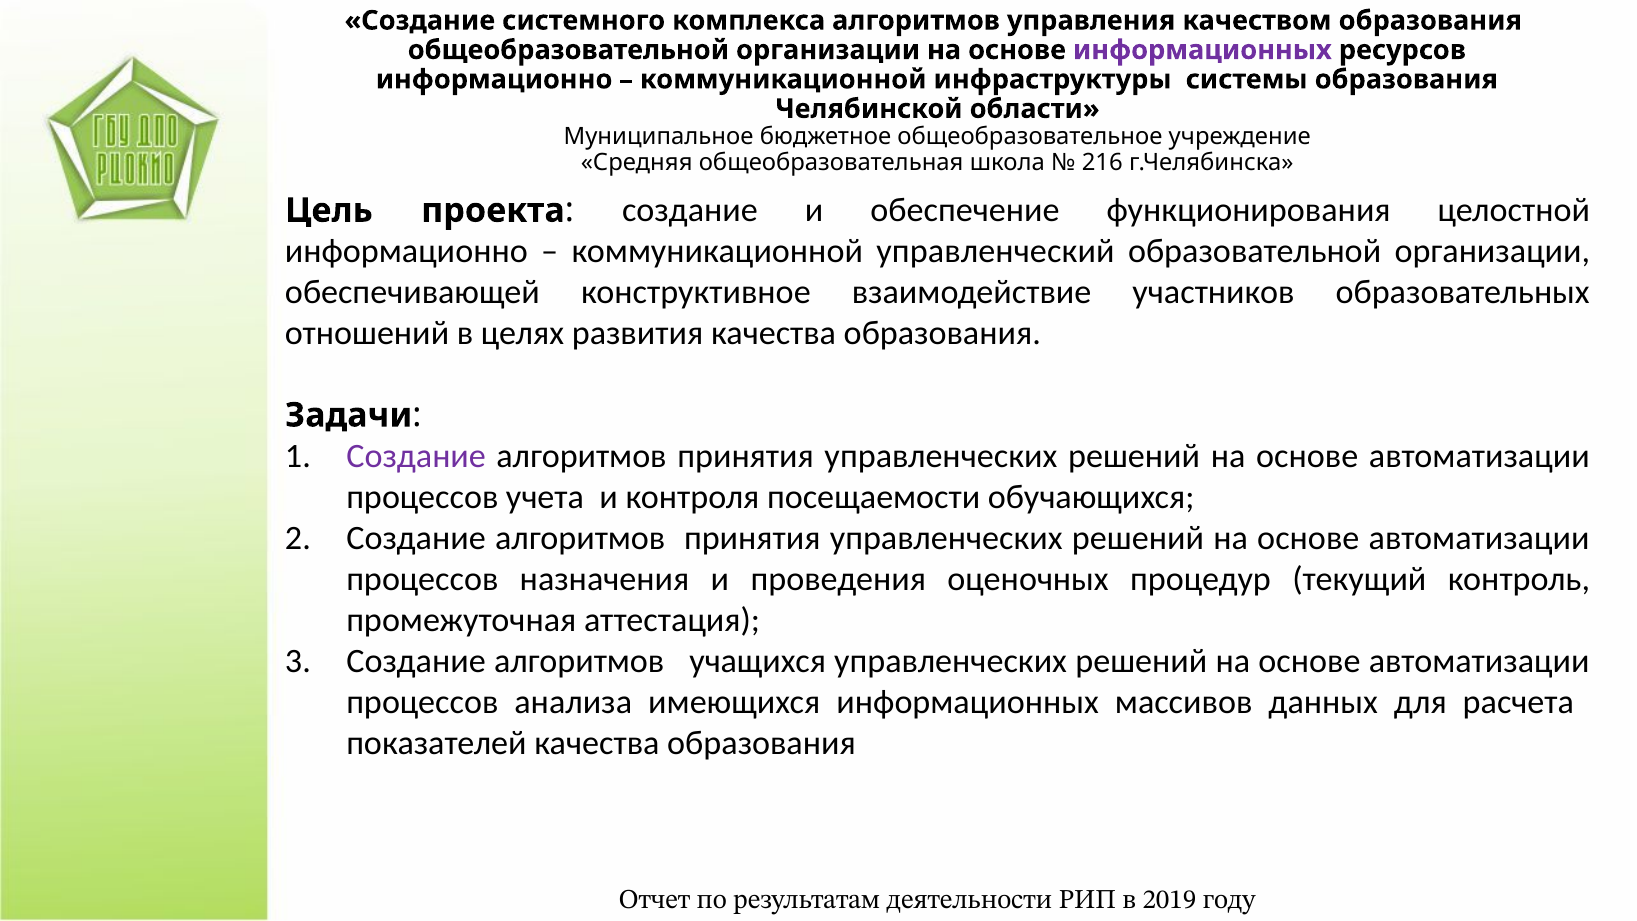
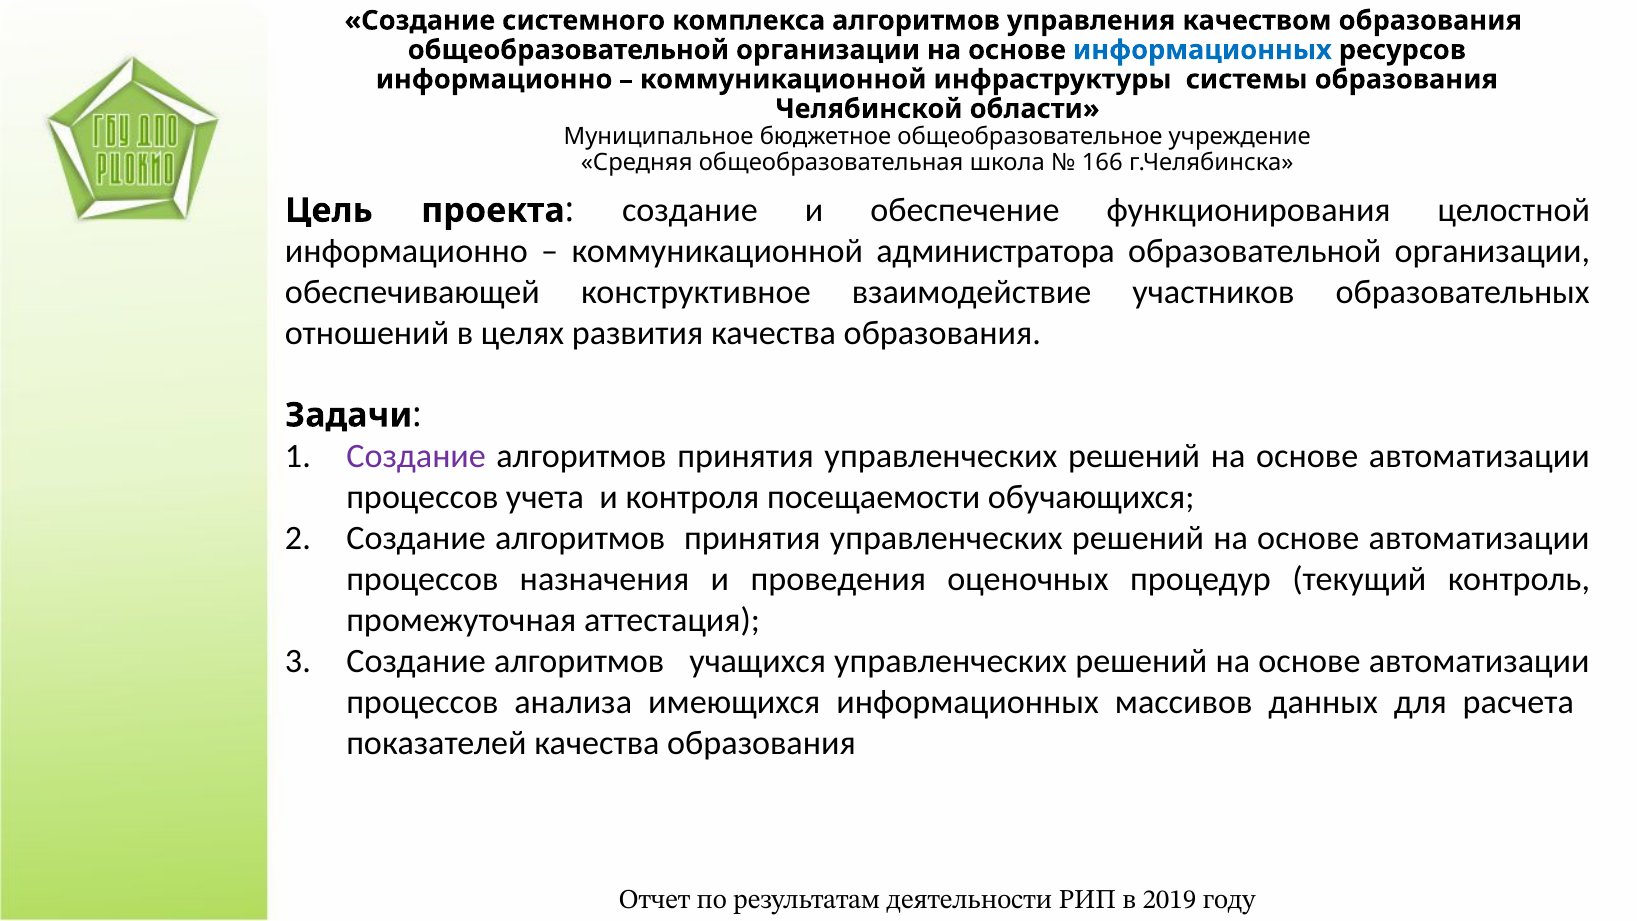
информационных at (1202, 50) colour: purple -> blue
216: 216 -> 166
управленческий: управленческий -> администратора
